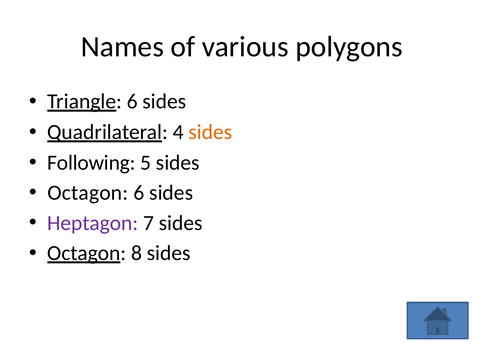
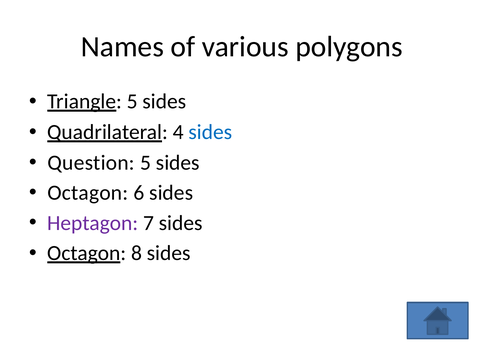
Triangle 6: 6 -> 5
sides at (210, 132) colour: orange -> blue
Following: Following -> Question
